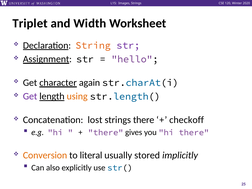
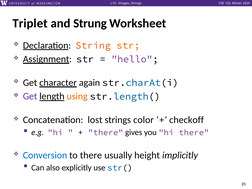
Width: Width -> Strung
str at (128, 45) colour: purple -> orange
strings there: there -> color
Conversion colour: orange -> blue
to literal: literal -> there
stored: stored -> height
